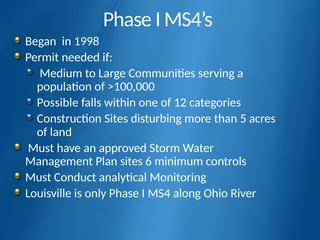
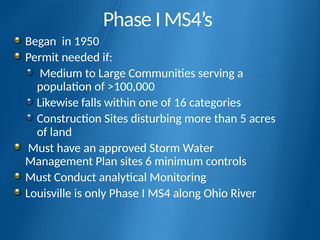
1998: 1998 -> 1950
Possible: Possible -> Likewise
12: 12 -> 16
